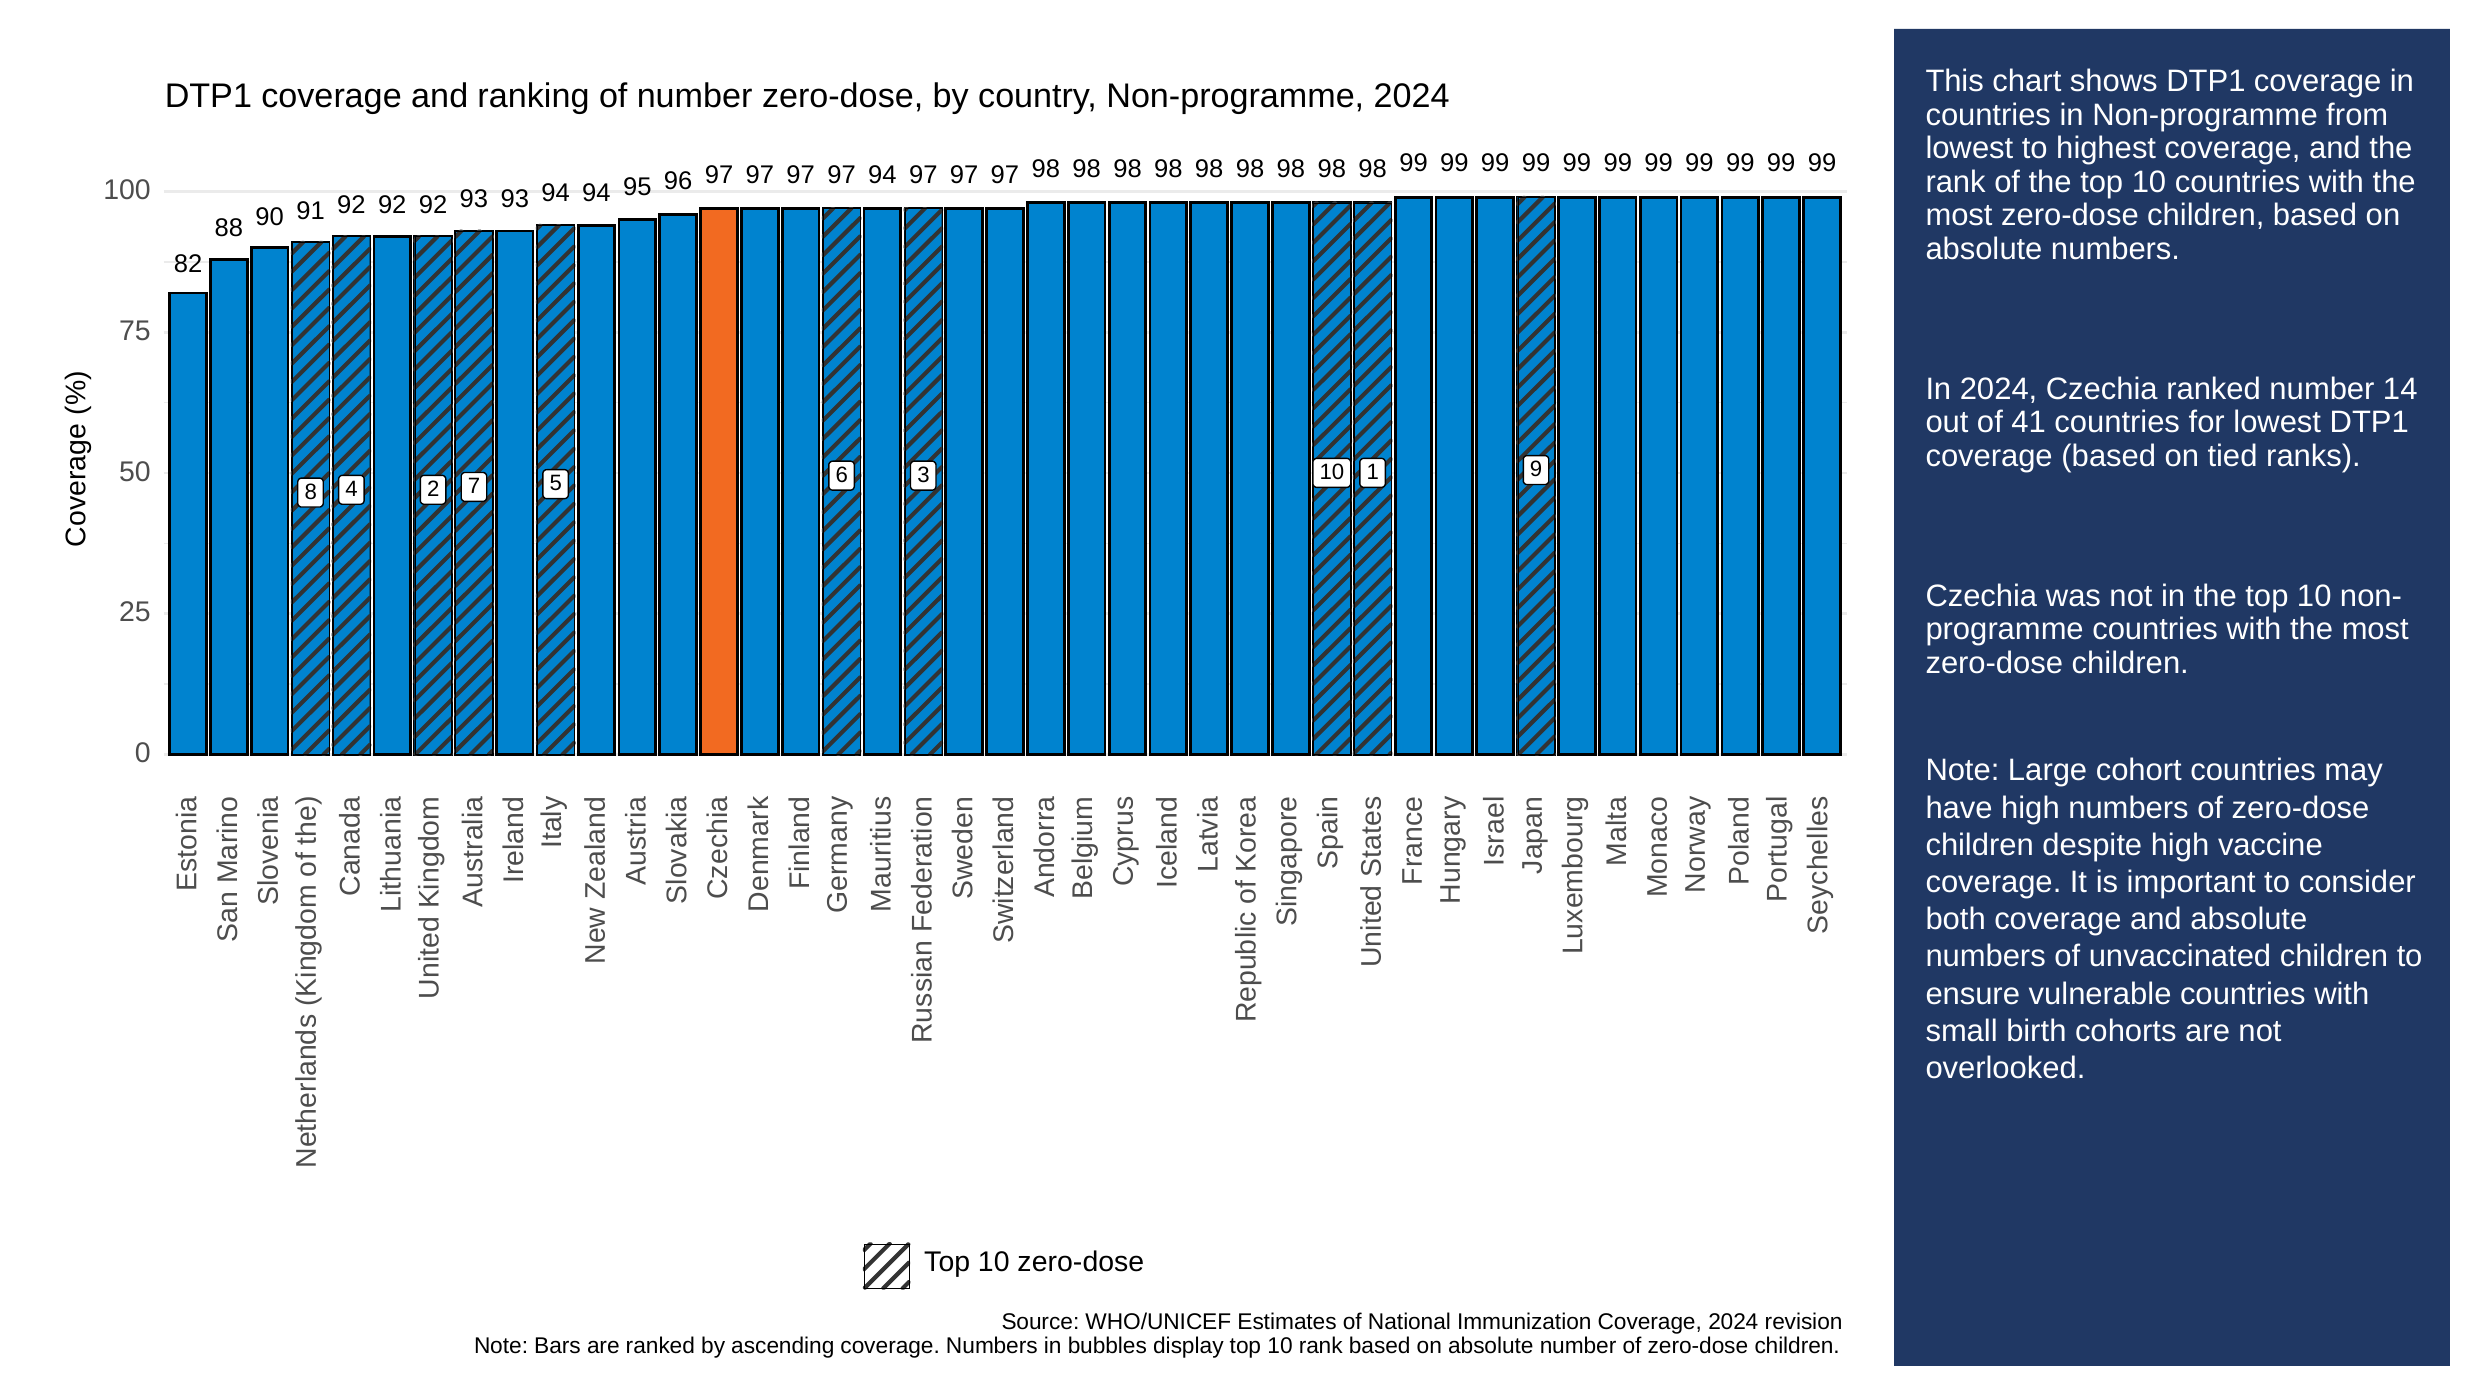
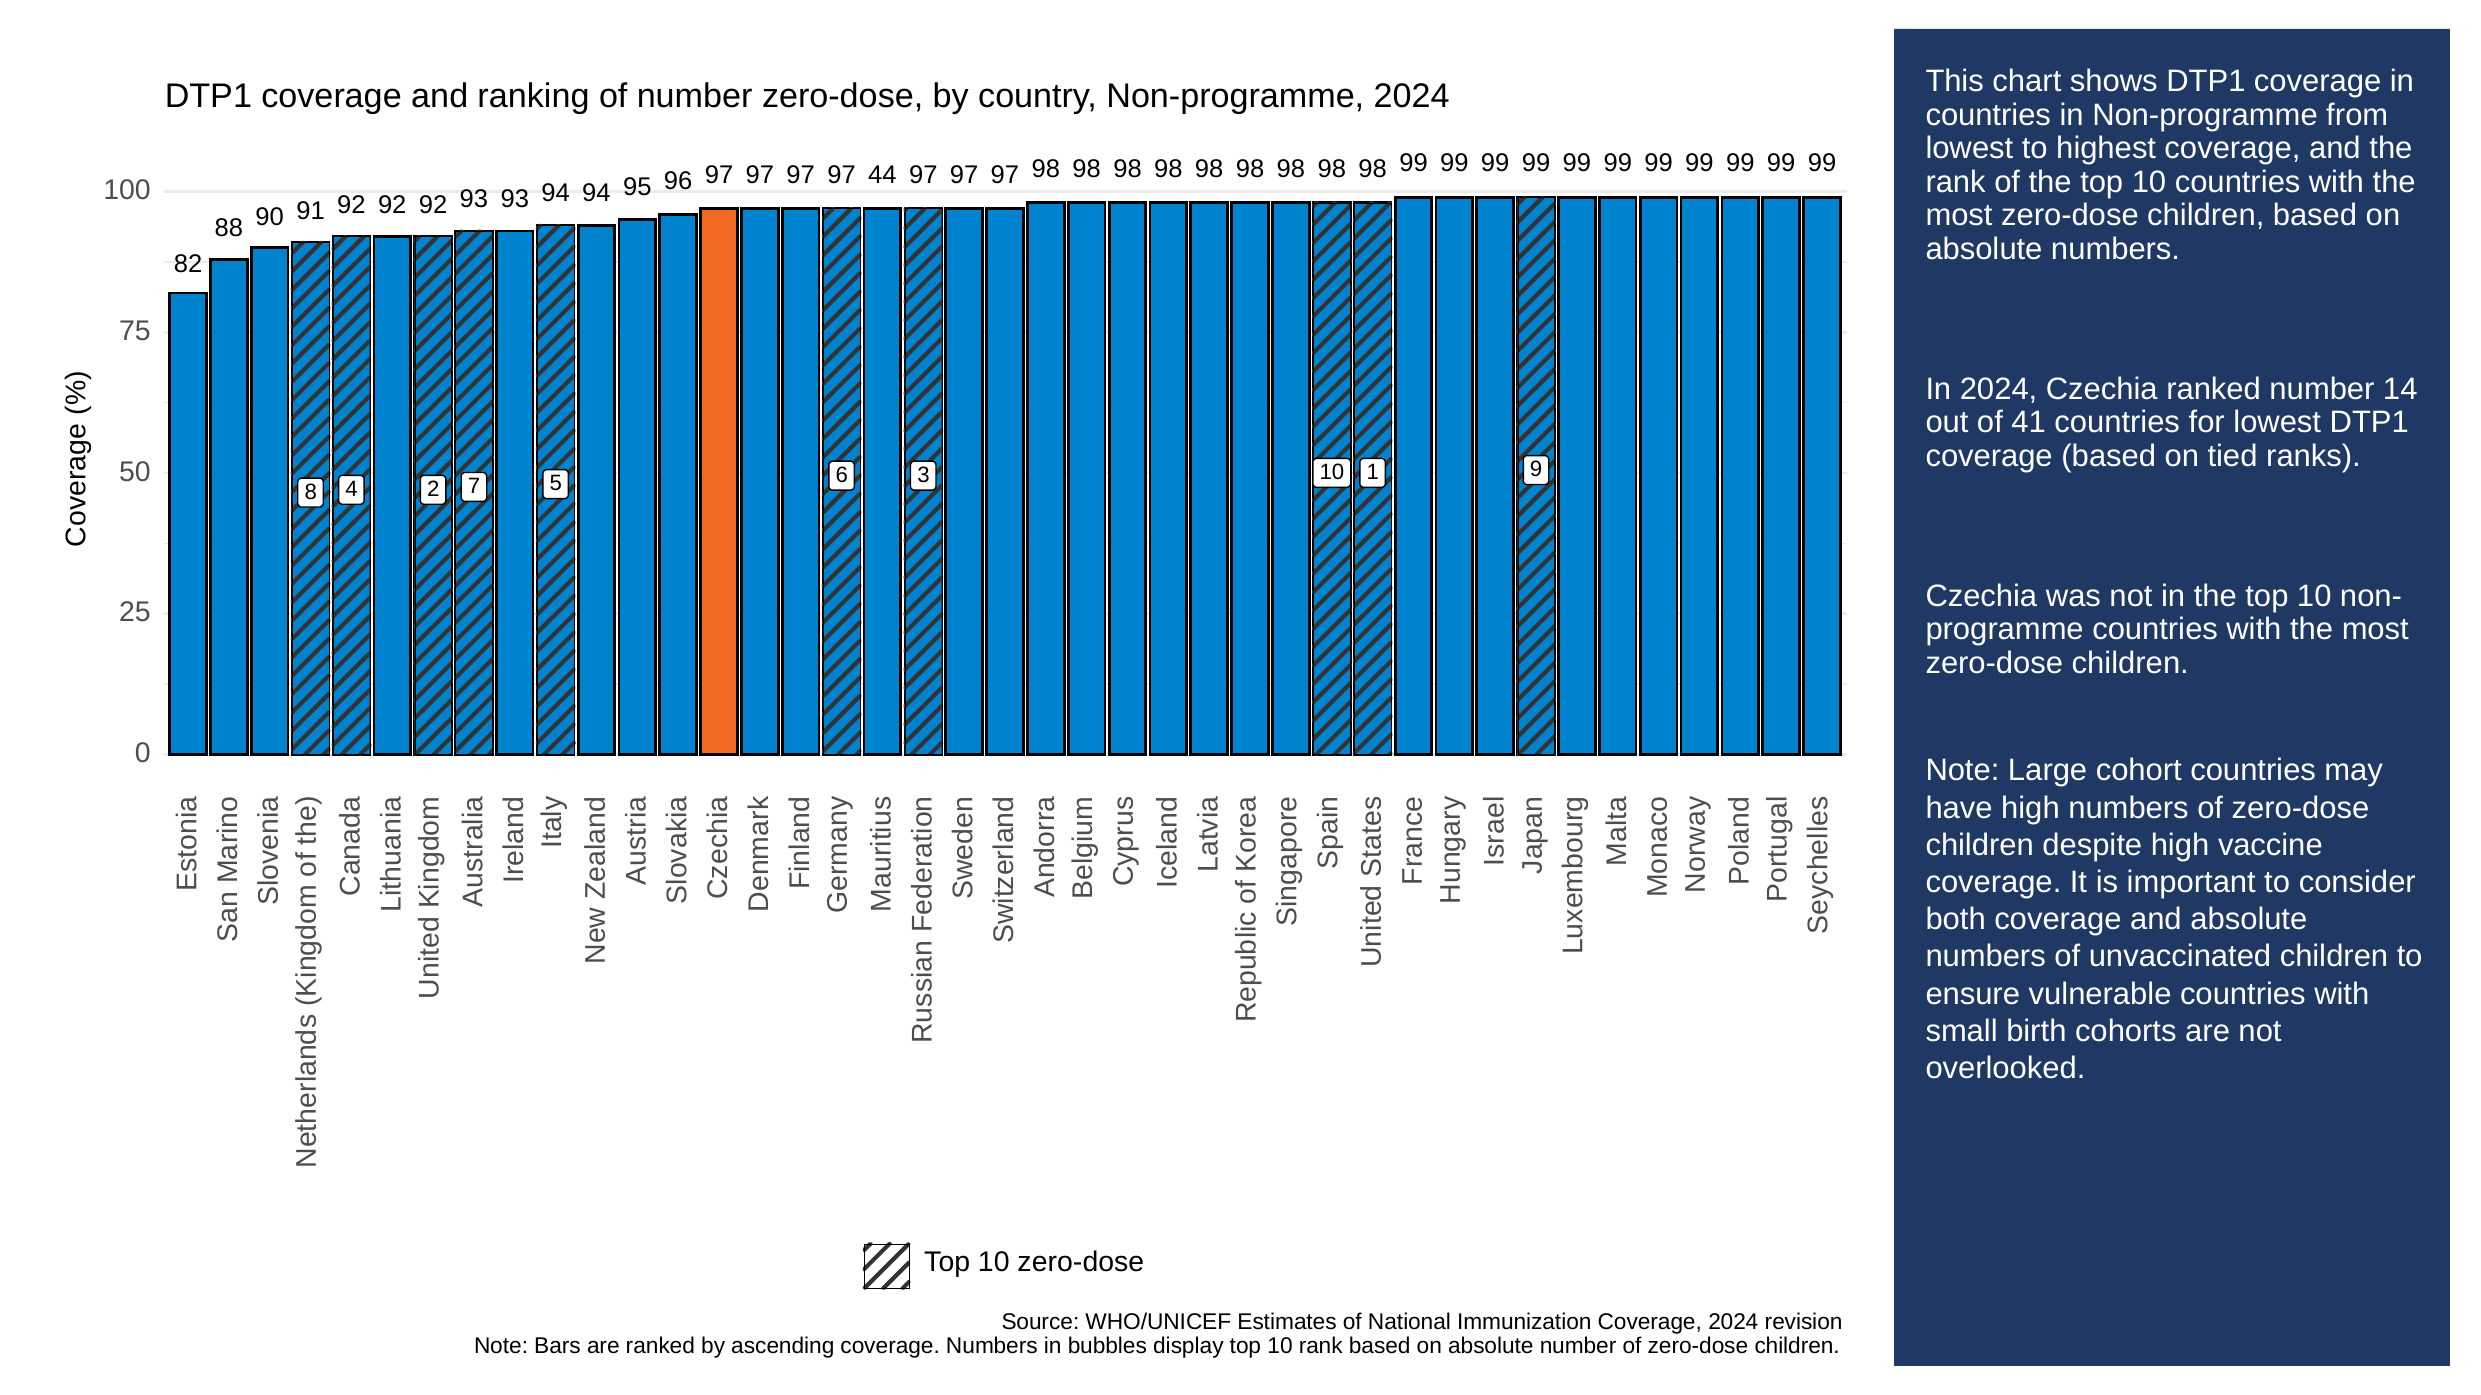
97 94: 94 -> 44
